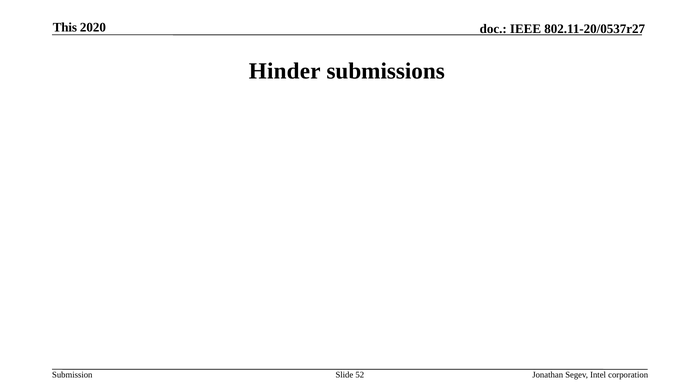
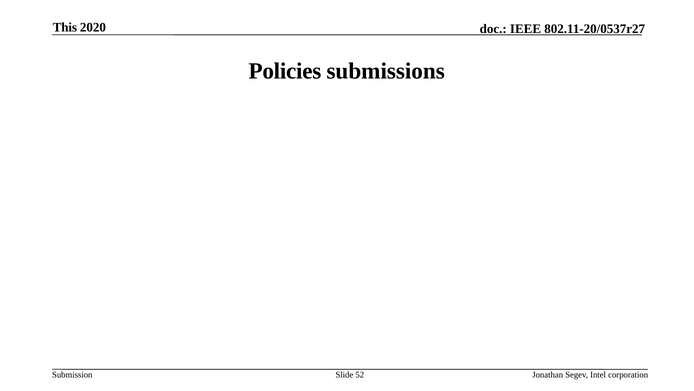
Hinder: Hinder -> Policies
